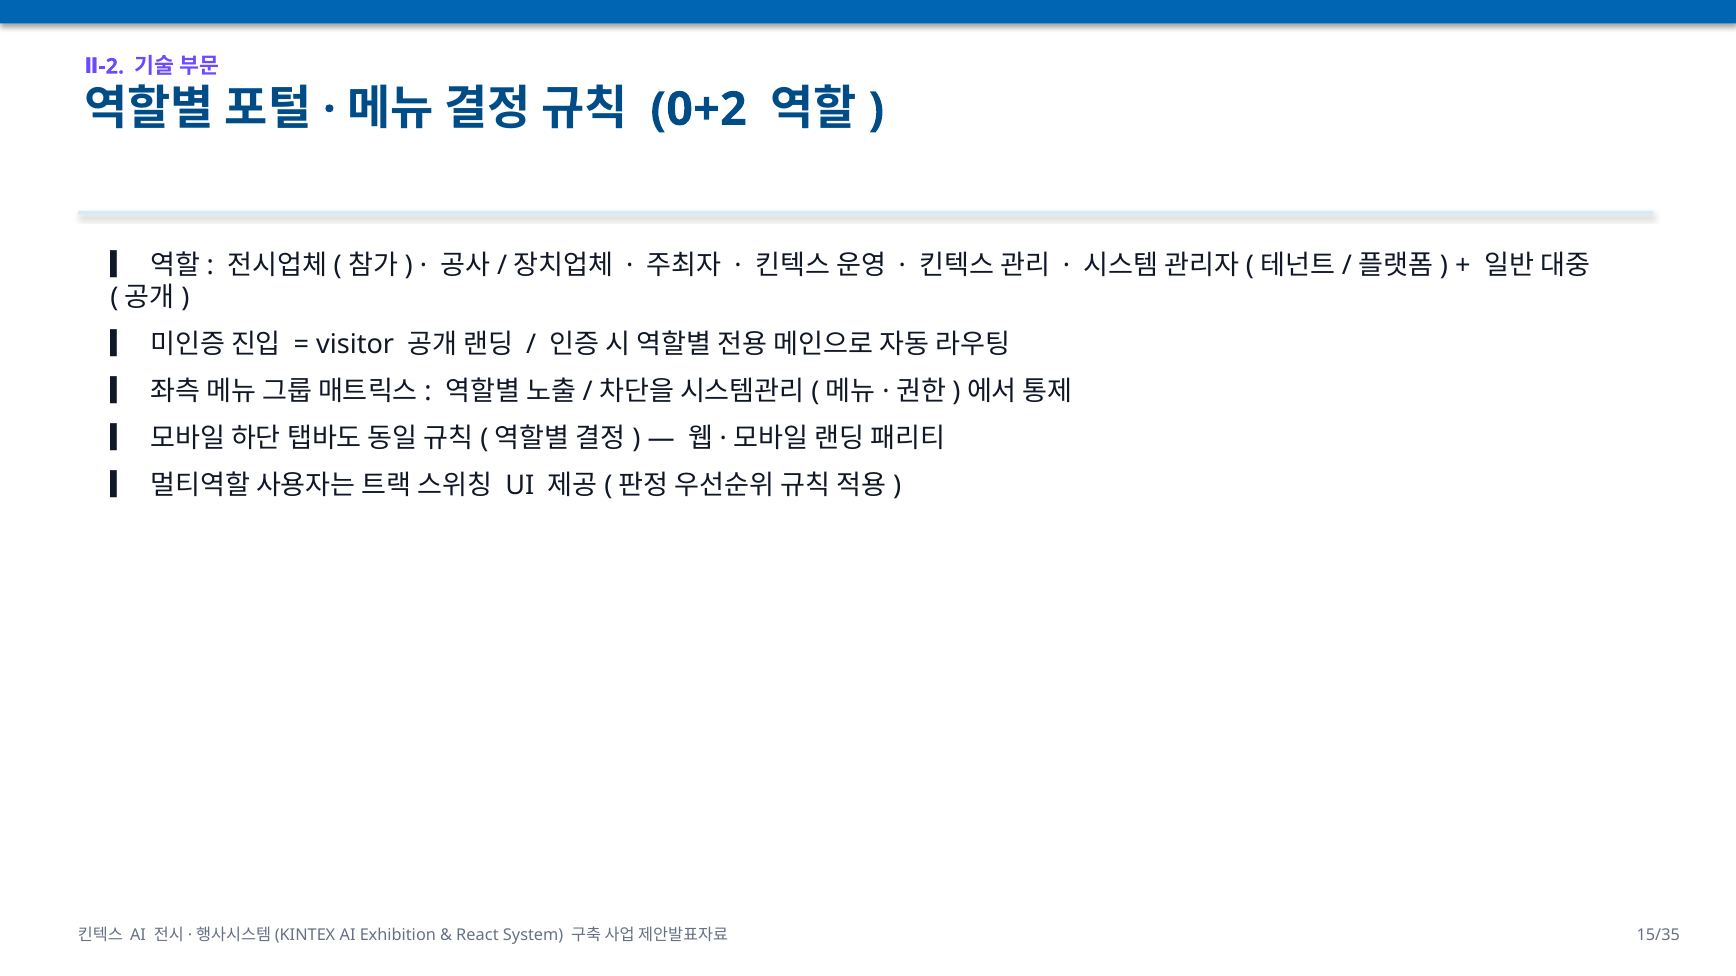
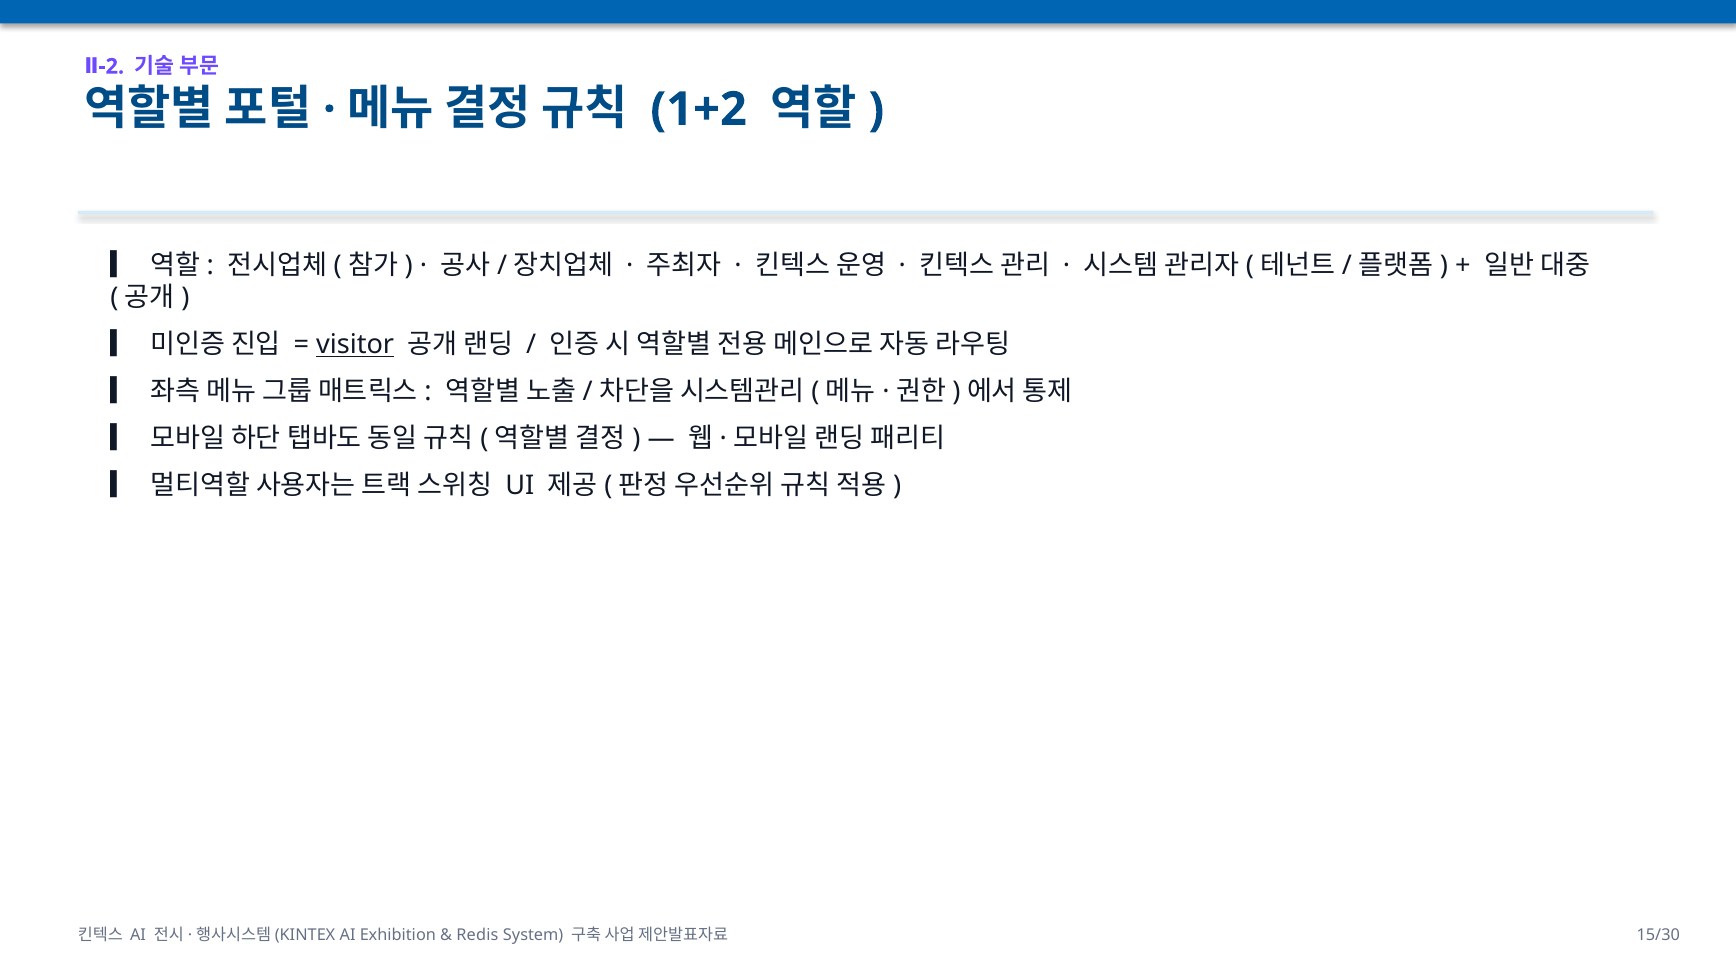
0+2: 0+2 -> 1+2
visitor underline: none -> present
React: React -> Redis
15/35: 15/35 -> 15/30
